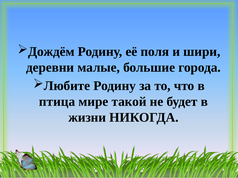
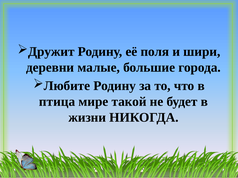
Дождём: Дождём -> Дружит
